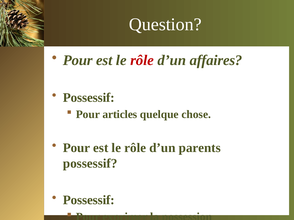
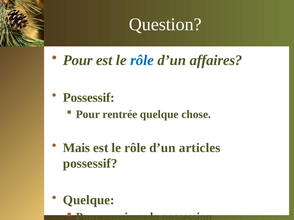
rôle at (142, 60) colour: red -> blue
articles: articles -> rentrée
Pour at (76, 148): Pour -> Mais
parents: parents -> articles
Possessif at (89, 200): Possessif -> Quelque
